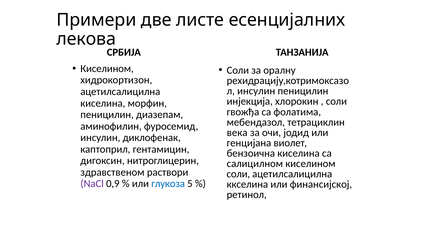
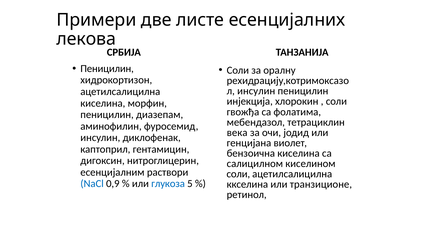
Киселином at (107, 69): Киселином -> Пеницилин
здравственом: здравственом -> есенцијалним
NaCl colour: purple -> blue
финансијској: финансијској -> транзиционе
